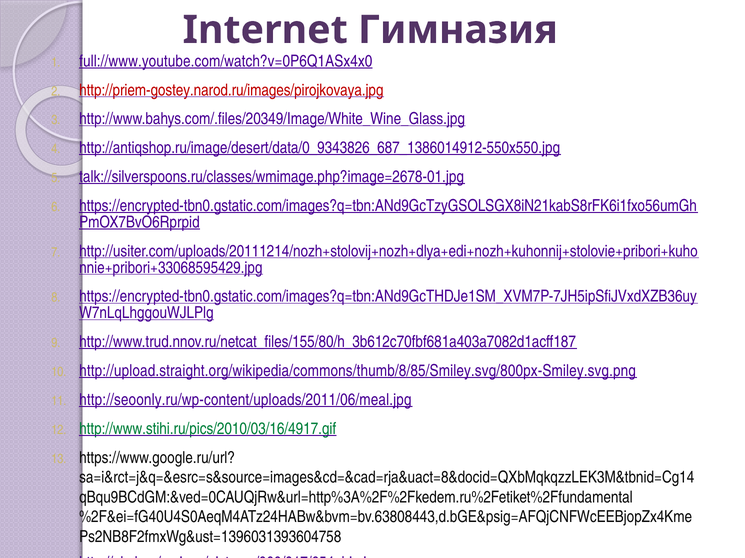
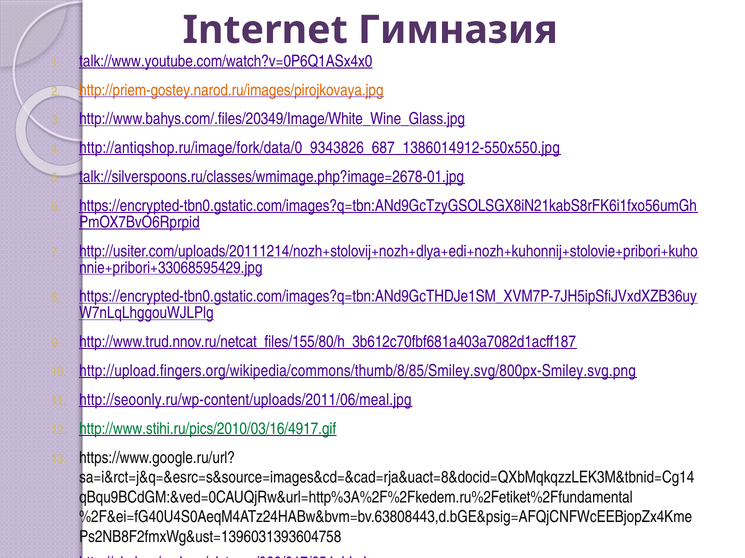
full://www.youtube.com/watch?v=0P6Q1ASx4x0: full://www.youtube.com/watch?v=0P6Q1ASx4x0 -> talk://www.youtube.com/watch?v=0P6Q1ASx4x0
http://priem-gostey.narod.ru/images/pirojkovaya.jpg colour: red -> orange
http://antiqshop.ru/image/desert/data/0_9343826_687_1386014912-550x550.jpg: http://antiqshop.ru/image/desert/data/0_9343826_687_1386014912-550x550.jpg -> http://antiqshop.ru/image/fork/data/0_9343826_687_1386014912-550x550.jpg
http://upload.straight.org/wikipedia/commons/thumb/8/85/Smiley.svg/800px-Smiley.svg.png: http://upload.straight.org/wikipedia/commons/thumb/8/85/Smiley.svg/800px-Smiley.svg.png -> http://upload.fingers.org/wikipedia/commons/thumb/8/85/Smiley.svg/800px-Smiley.svg.png
